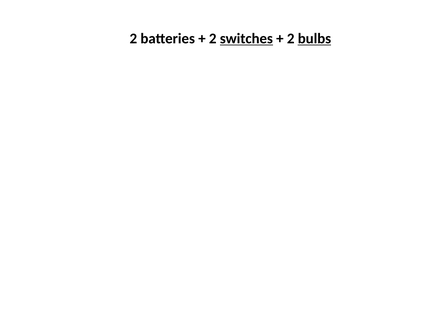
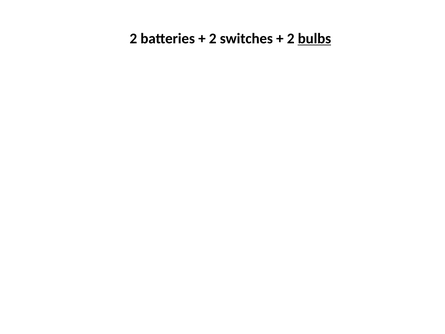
switches underline: present -> none
